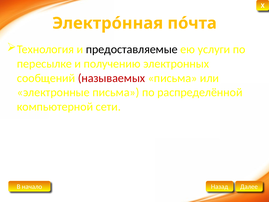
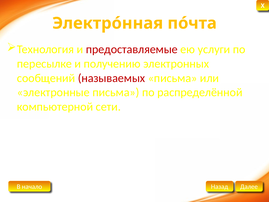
предоставляемые colour: black -> red
